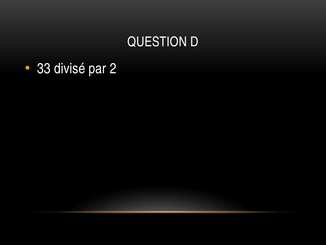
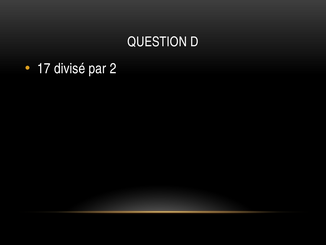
33: 33 -> 17
